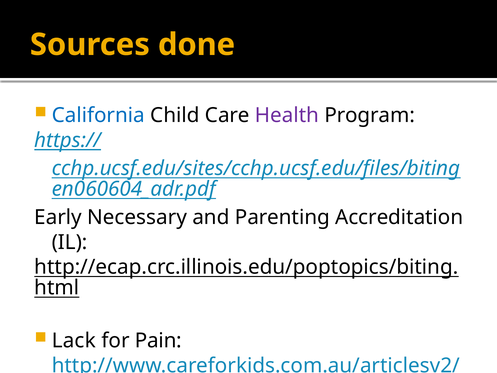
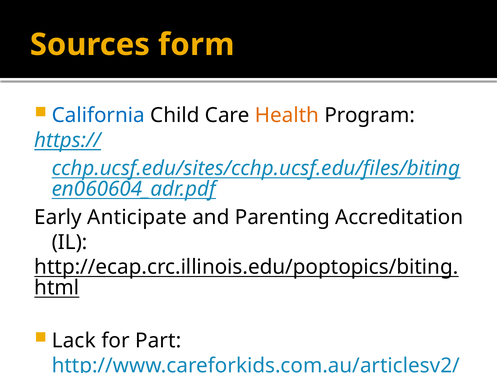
done: done -> form
Health colour: purple -> orange
Necessary: Necessary -> Anticipate
Pain: Pain -> Part
